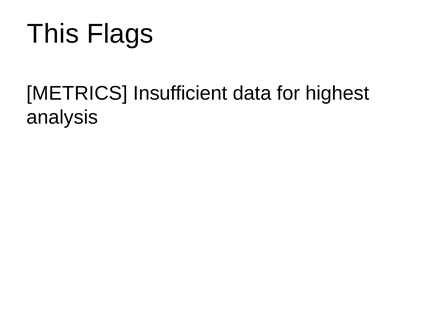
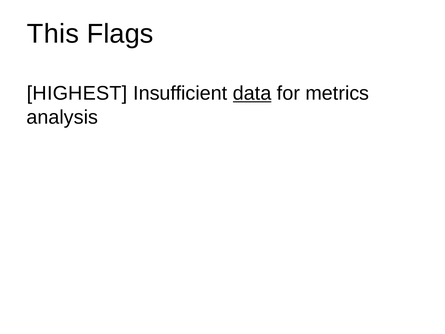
METRICS: METRICS -> HIGHEST
data underline: none -> present
highest: highest -> metrics
